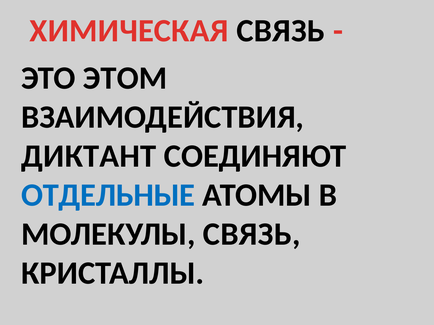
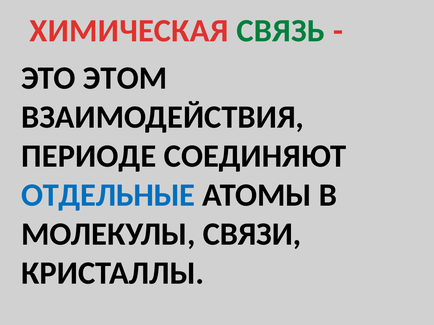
СВЯЗЬ at (281, 31) colour: black -> green
ДИКТАНТ: ДИКТАНТ -> ПЕРИОДЕ
МОЛЕКУЛЫ СВЯЗЬ: СВЯЗЬ -> СВЯЗИ
